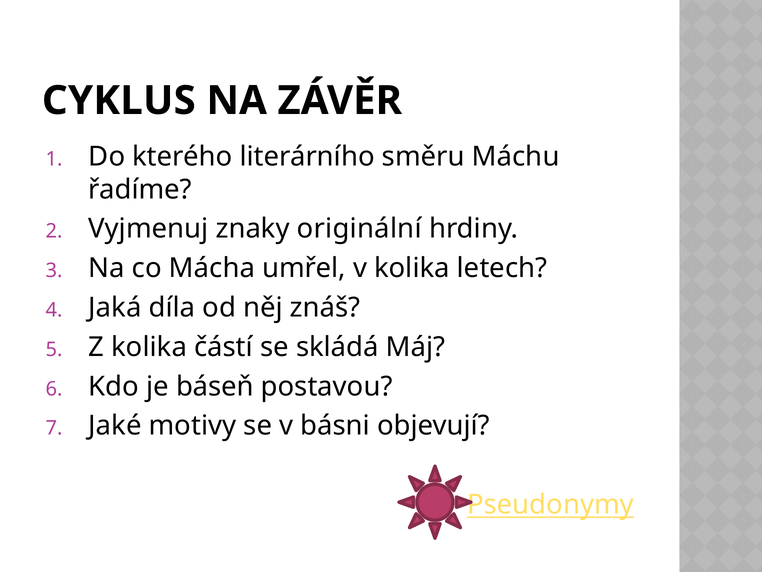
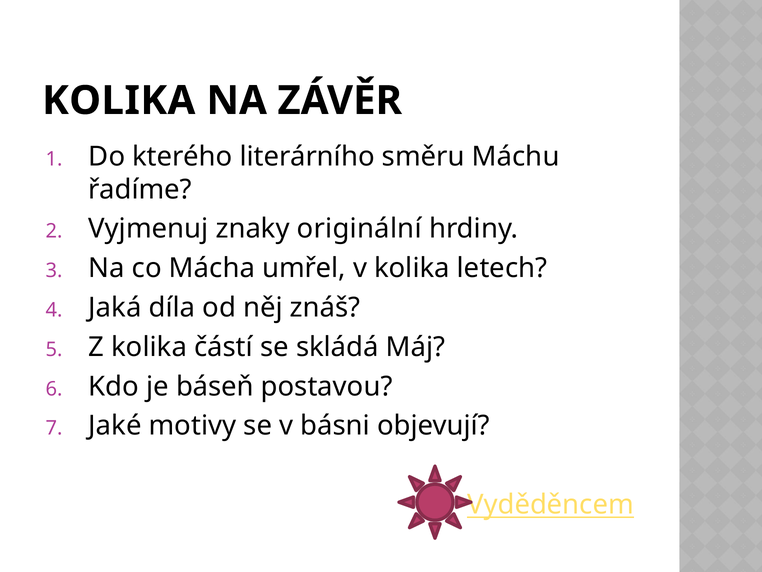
CYKLUS at (119, 101): CYKLUS -> KOLIKA
Pseudonymy: Pseudonymy -> Vyděděncem
